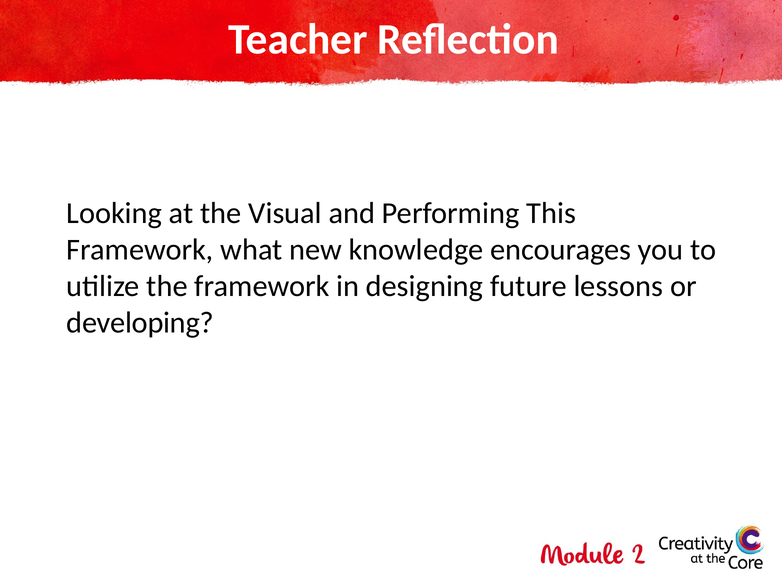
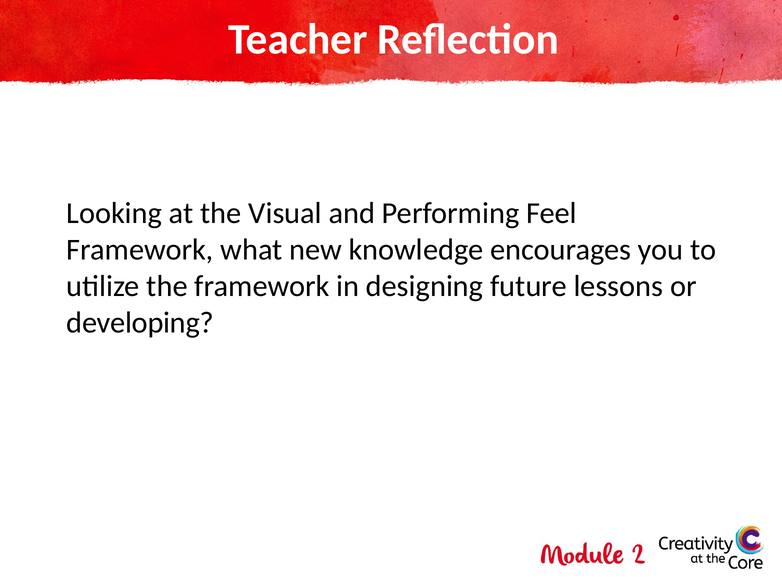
This: This -> Feel
